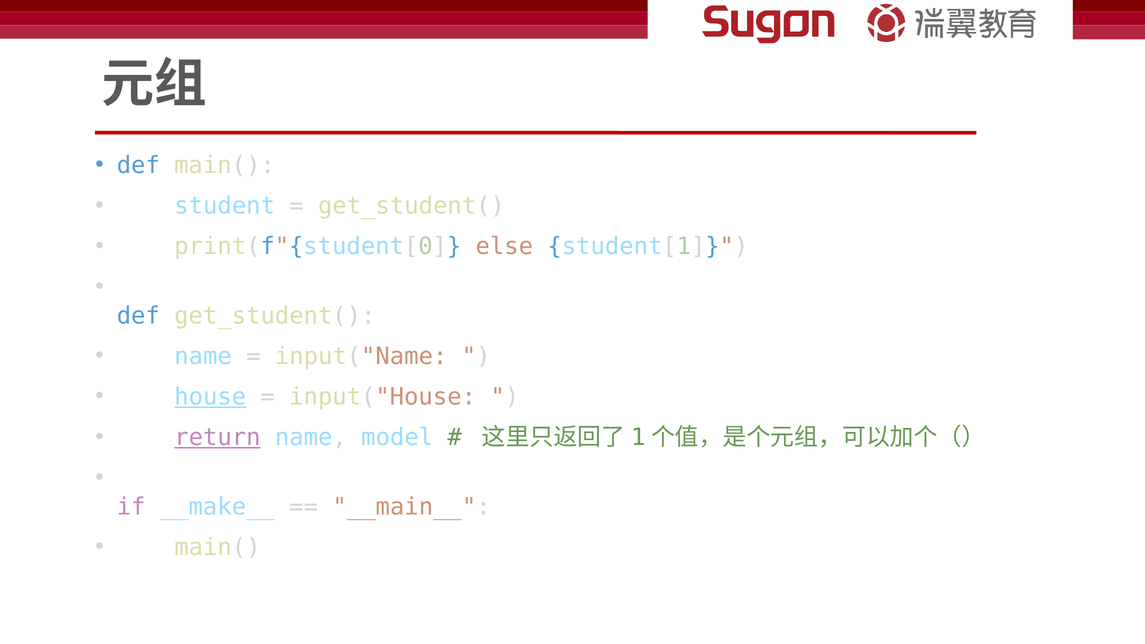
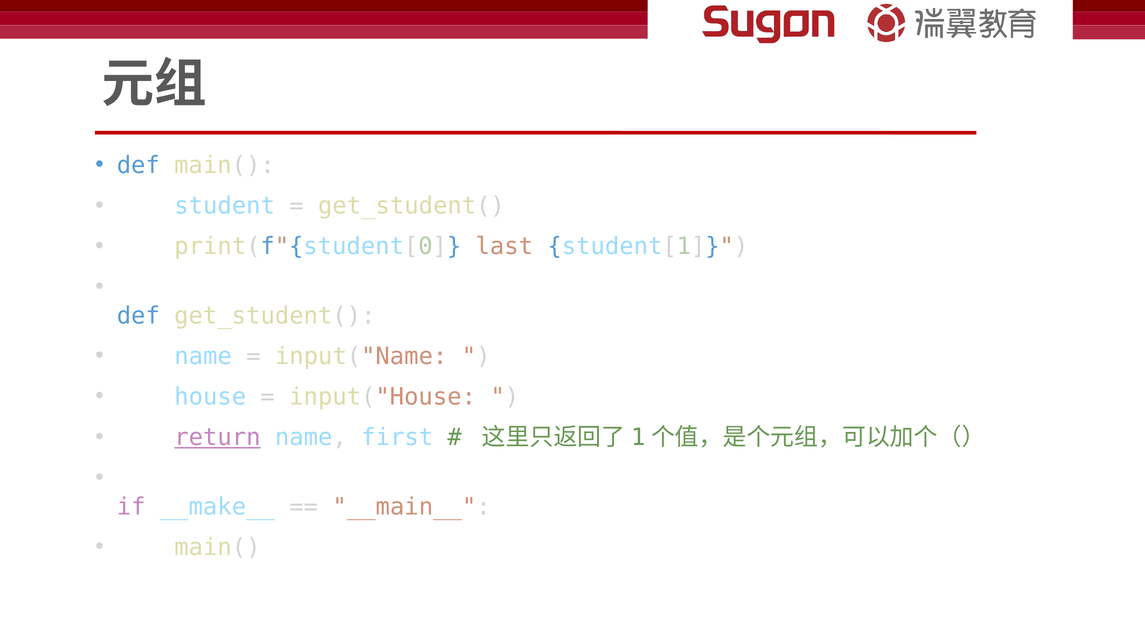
else: else -> last
house underline: present -> none
model: model -> first
